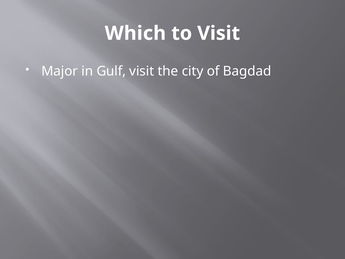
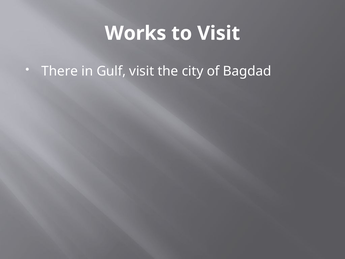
Which: Which -> Works
Major: Major -> There
